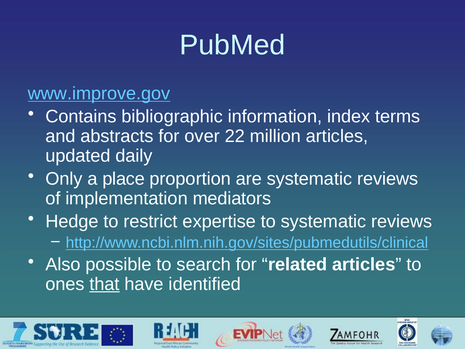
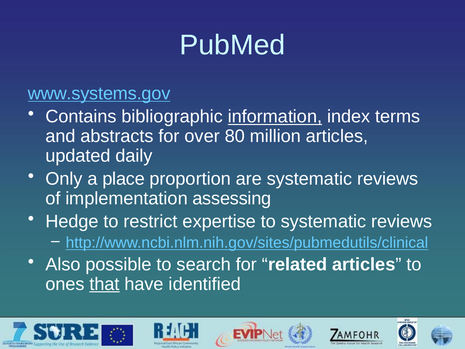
www.improve.gov: www.improve.gov -> www.systems.gov
information underline: none -> present
22: 22 -> 80
mediators: mediators -> assessing
